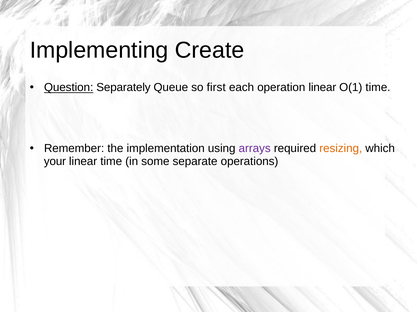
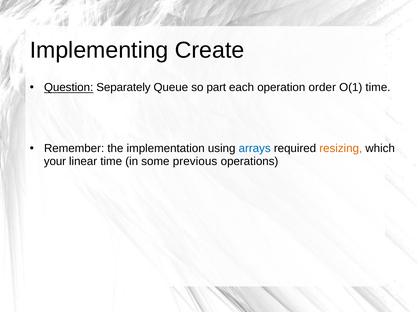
first: first -> part
operation linear: linear -> order
arrays colour: purple -> blue
separate: separate -> previous
